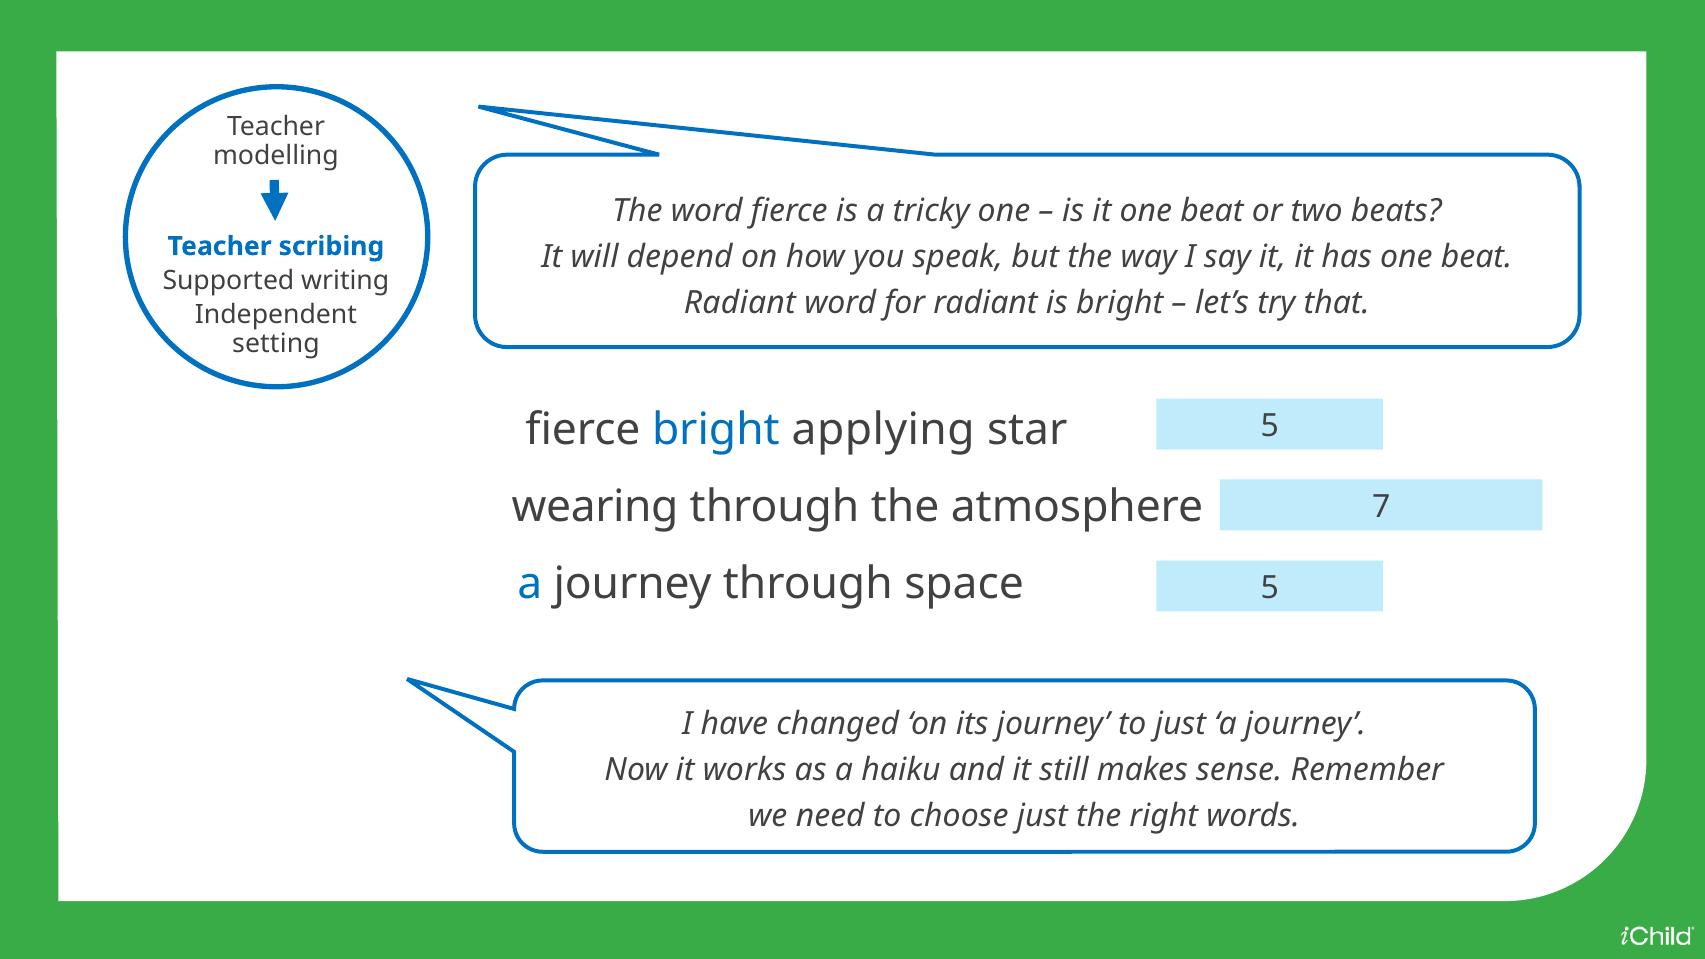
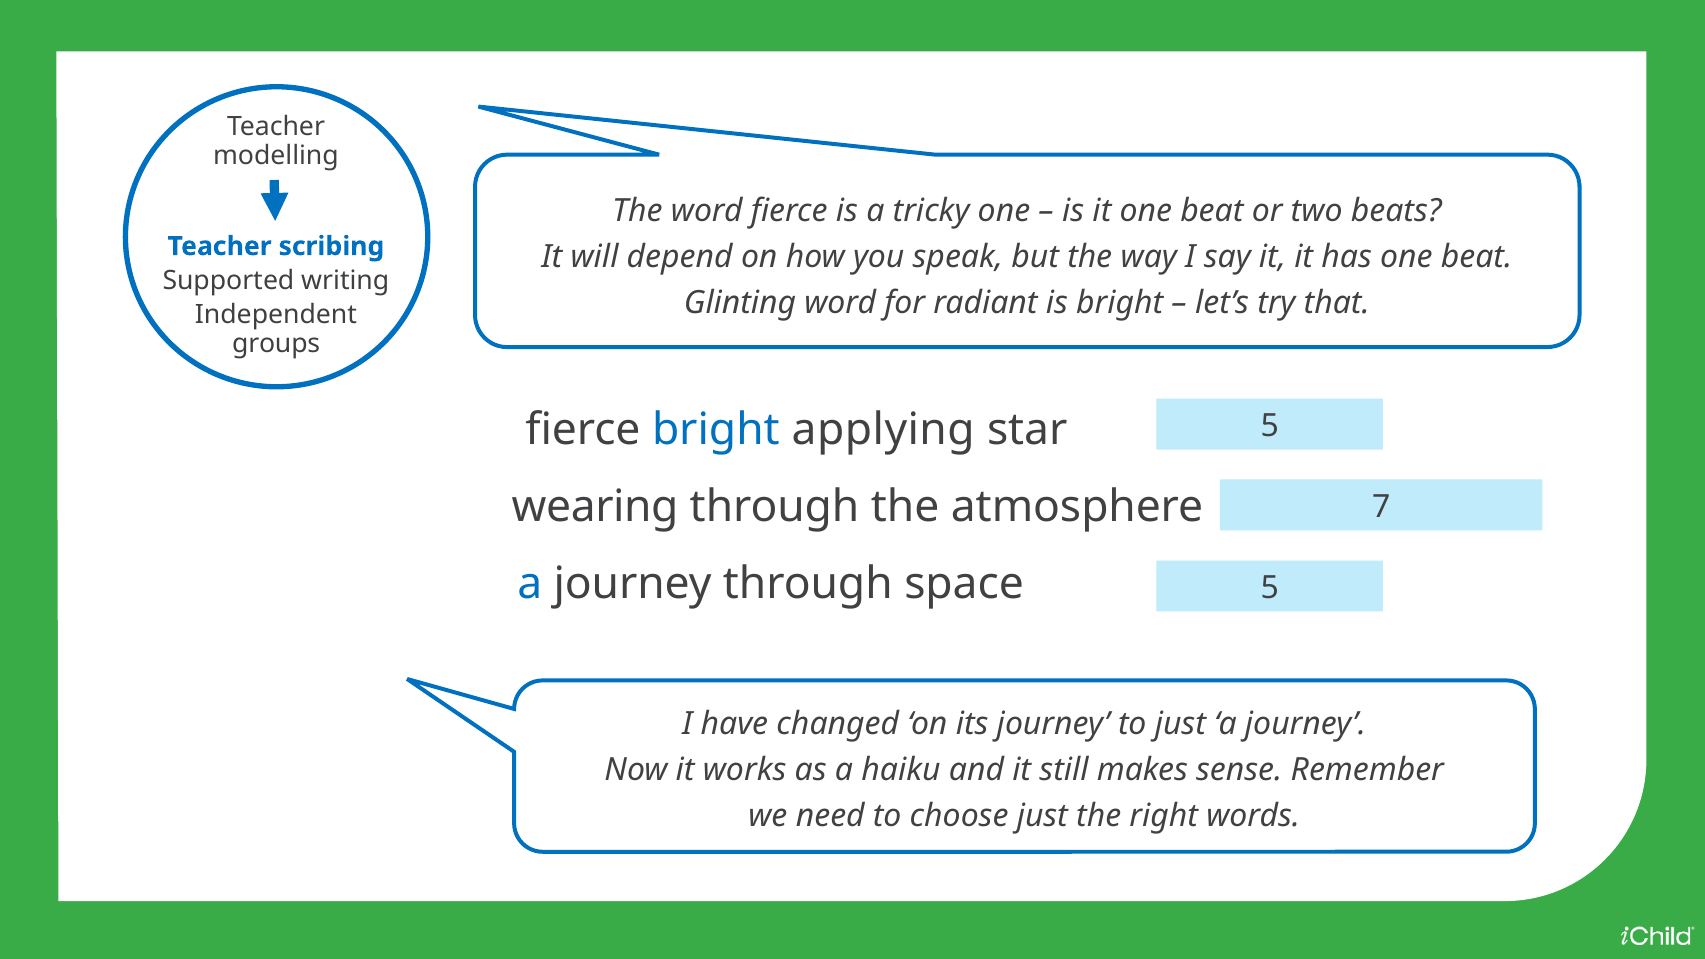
Radiant at (740, 303): Radiant -> Glinting
setting: setting -> groups
